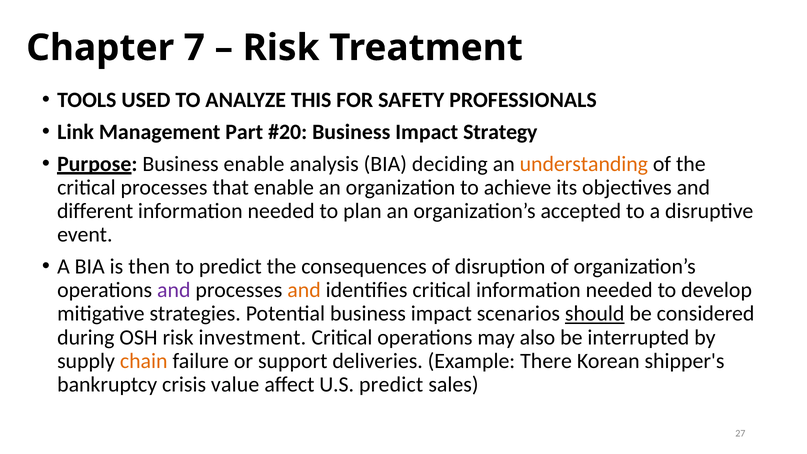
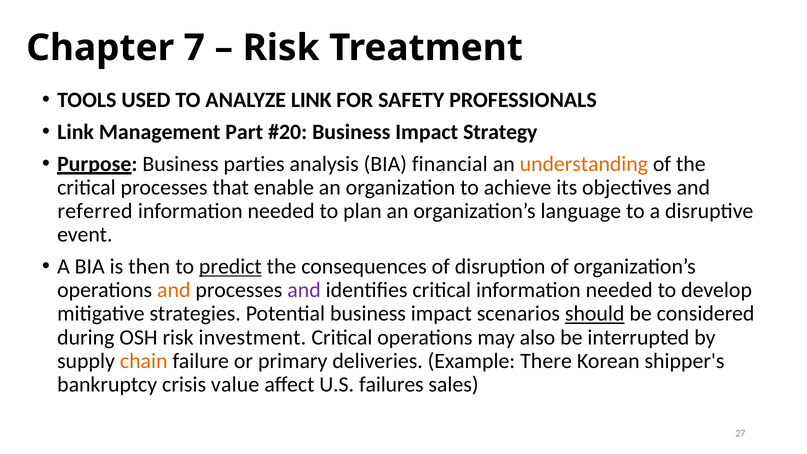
ANALYZE THIS: THIS -> LINK
Business enable: enable -> parties
deciding: deciding -> financial
different: different -> referred
accepted: accepted -> language
predict at (230, 267) underline: none -> present
and at (174, 290) colour: purple -> orange
and at (304, 290) colour: orange -> purple
support: support -> primary
U.S predict: predict -> failures
